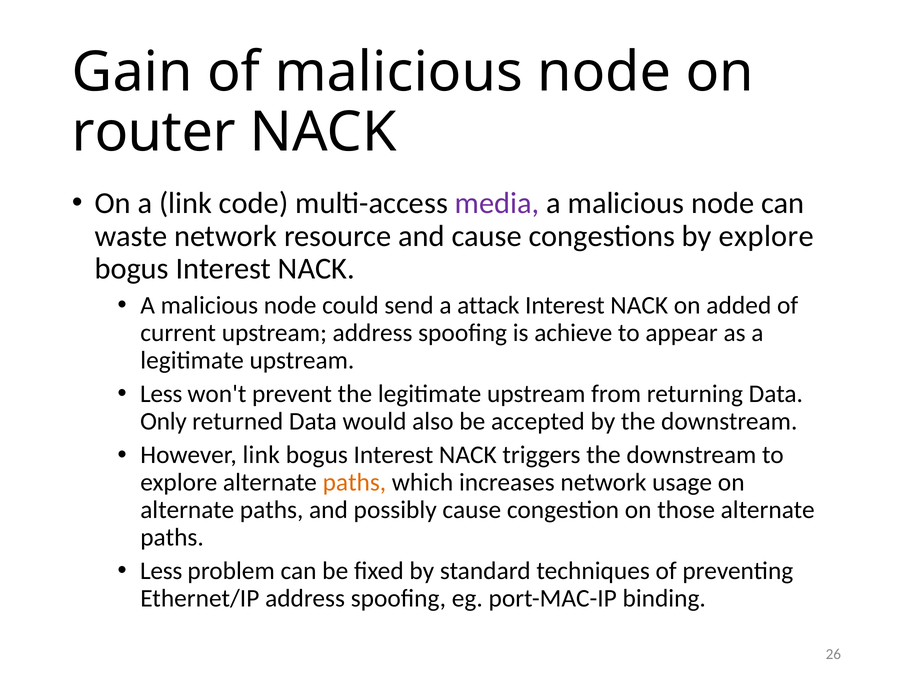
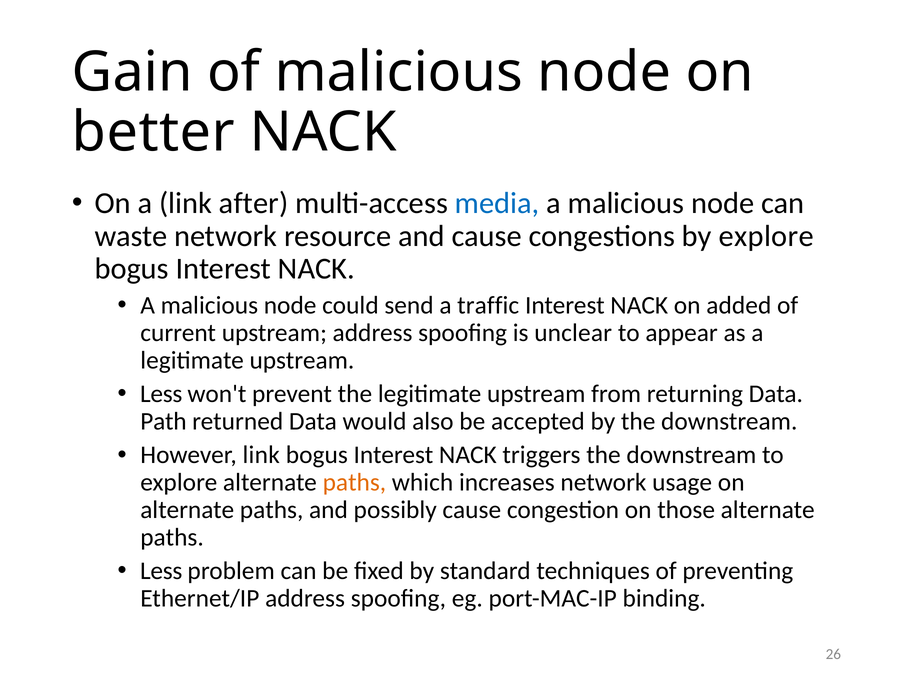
router: router -> better
code: code -> after
media colour: purple -> blue
attack: attack -> traffic
achieve: achieve -> unclear
Only: Only -> Path
